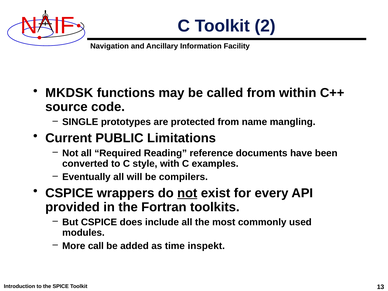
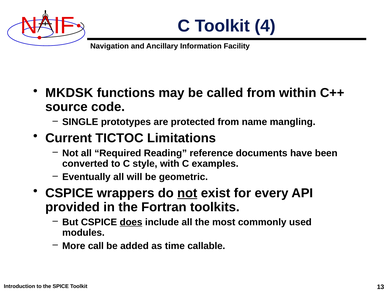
2: 2 -> 4
PUBLIC: PUBLIC -> TICTOC
compilers: compilers -> geometric
does underline: none -> present
inspekt: inspekt -> callable
